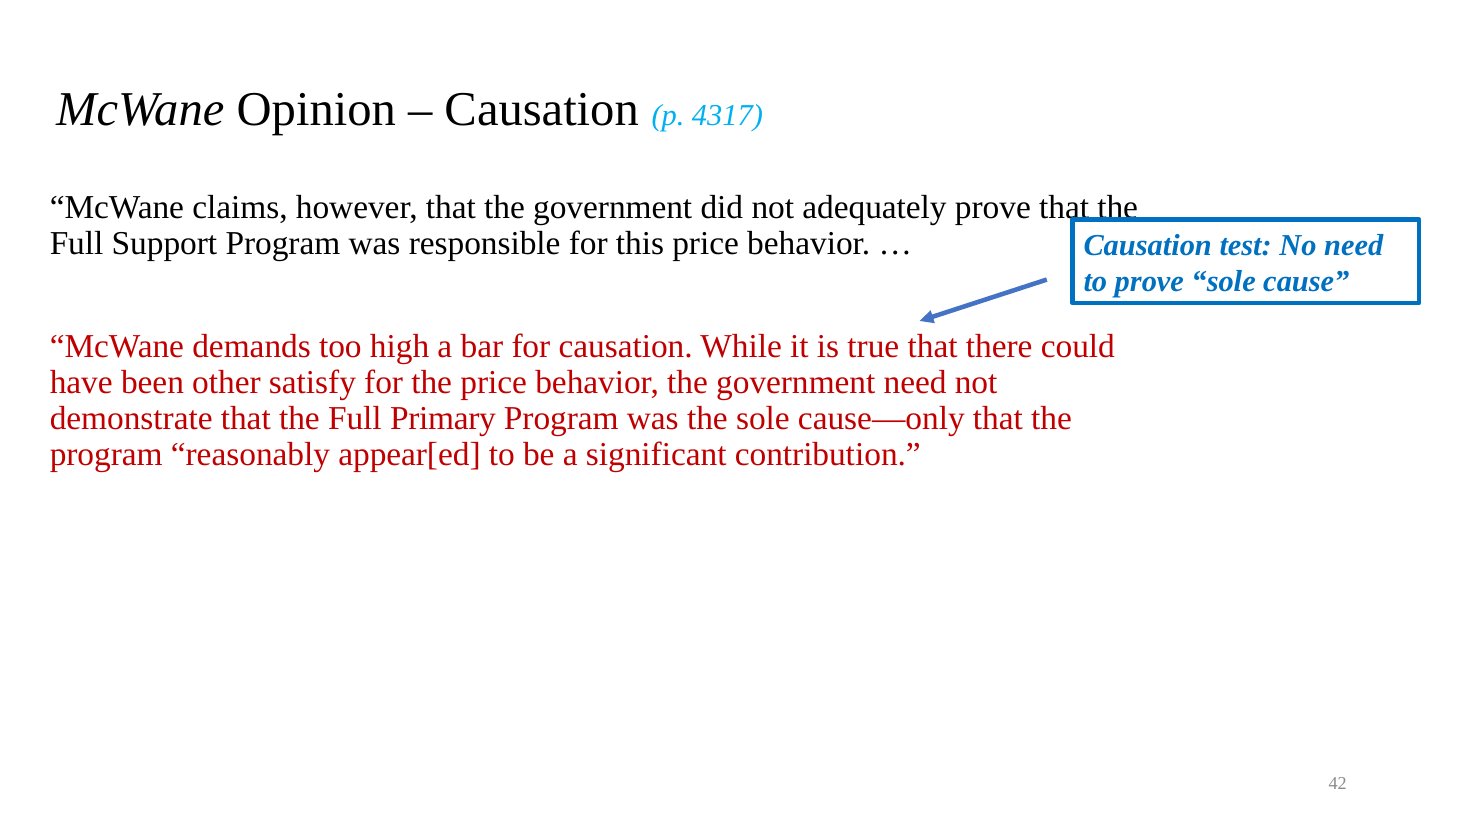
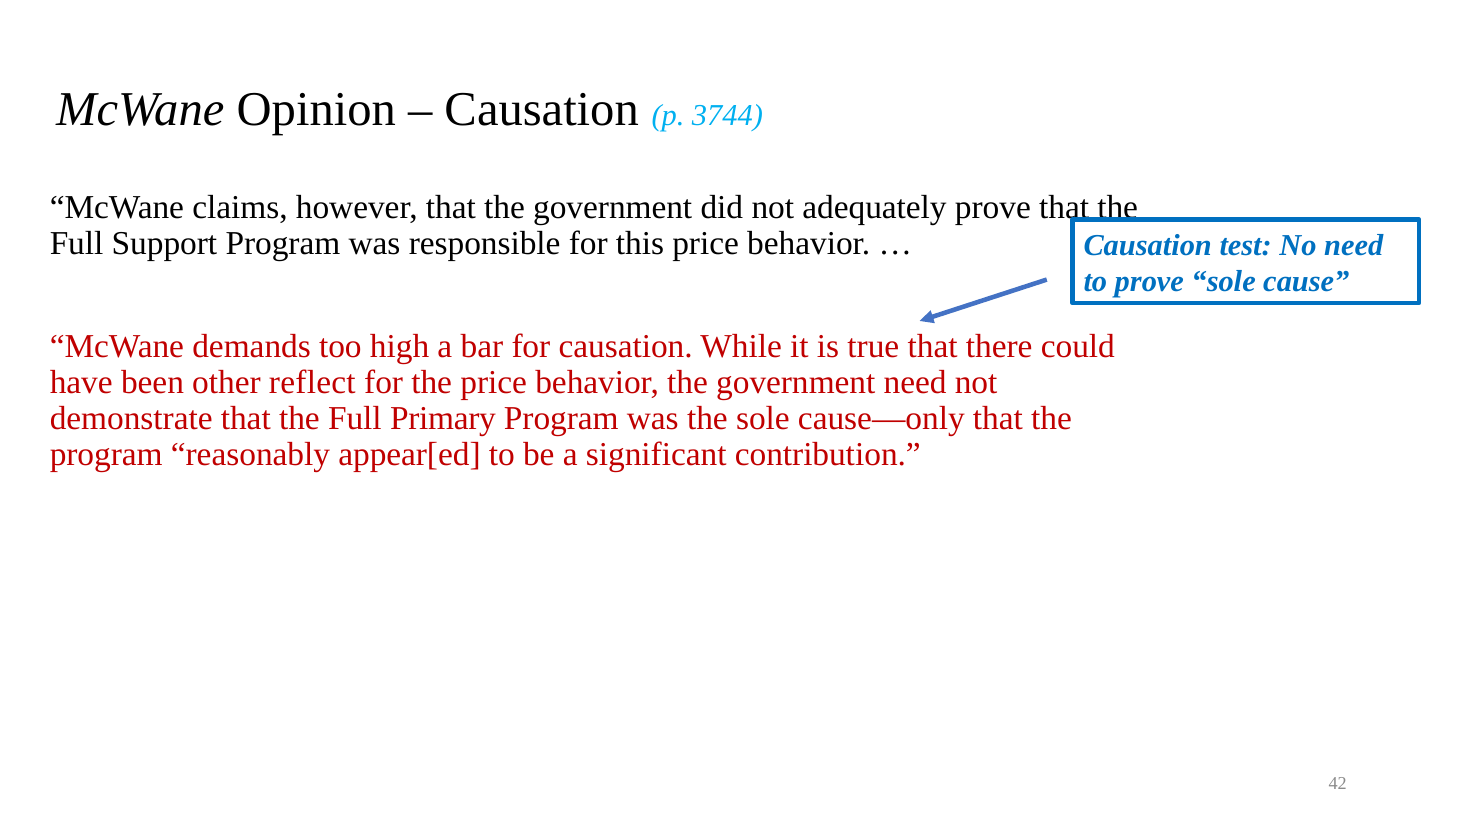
4317: 4317 -> 3744
satisfy: satisfy -> reflect
